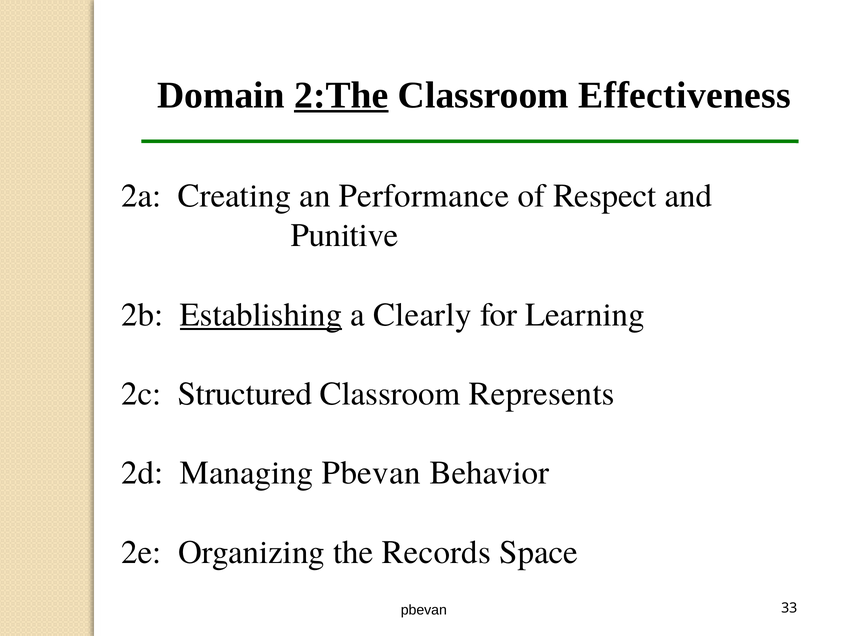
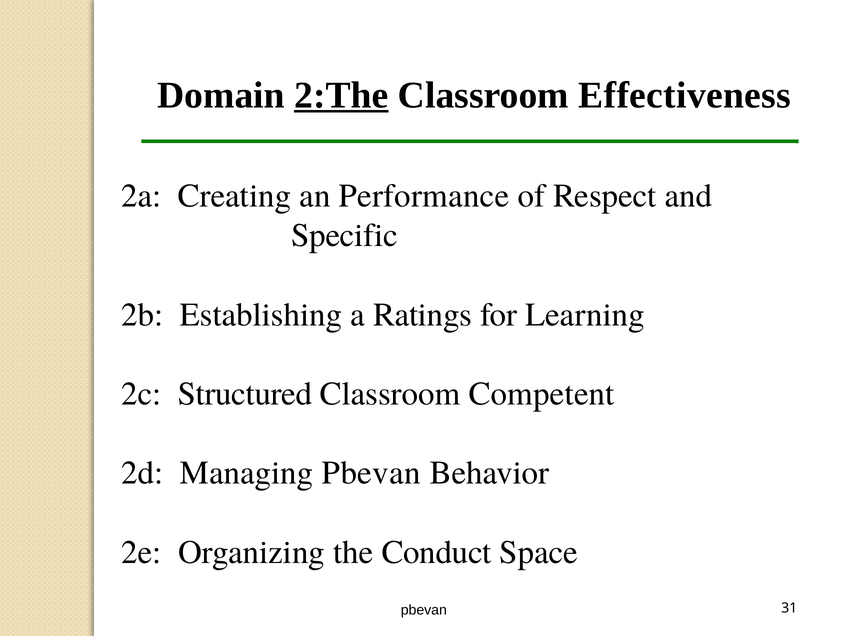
Punitive: Punitive -> Specific
Establishing underline: present -> none
Clearly: Clearly -> Ratings
Represents: Represents -> Competent
Records: Records -> Conduct
33: 33 -> 31
